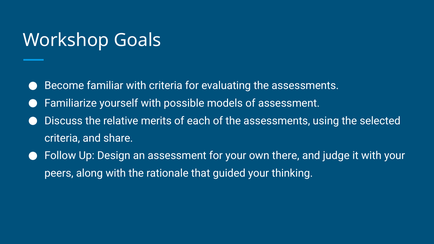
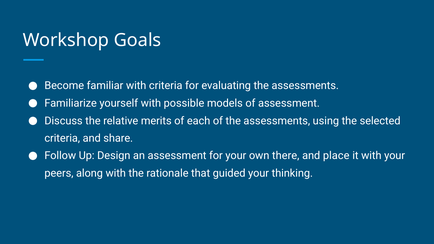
judge: judge -> place
